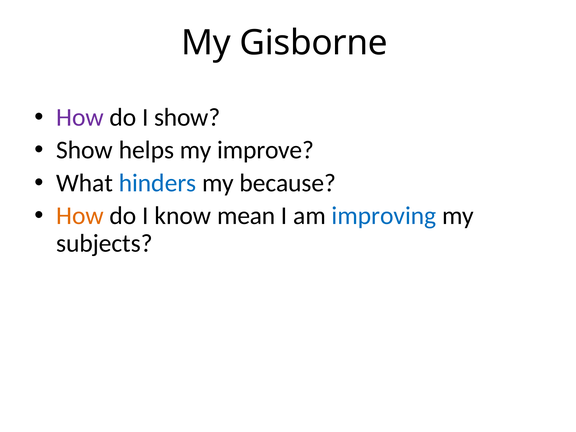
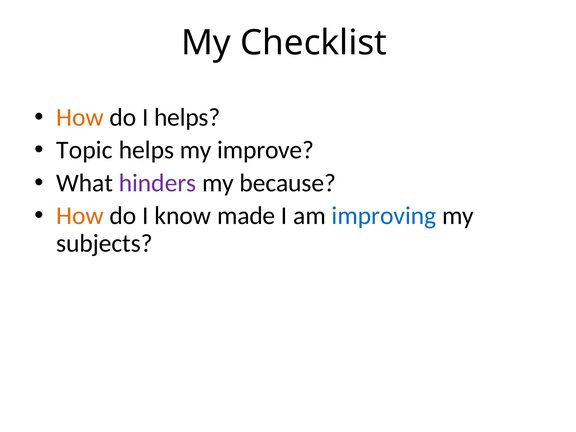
Gisborne: Gisborne -> Checklist
How at (80, 117) colour: purple -> orange
I show: show -> helps
Show at (85, 150): Show -> Topic
hinders colour: blue -> purple
mean: mean -> made
